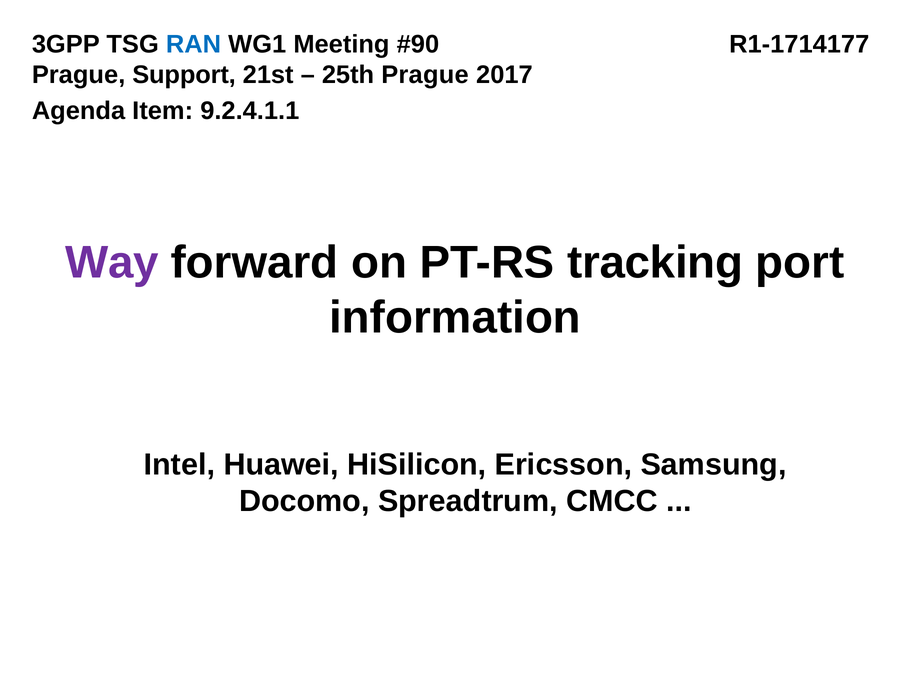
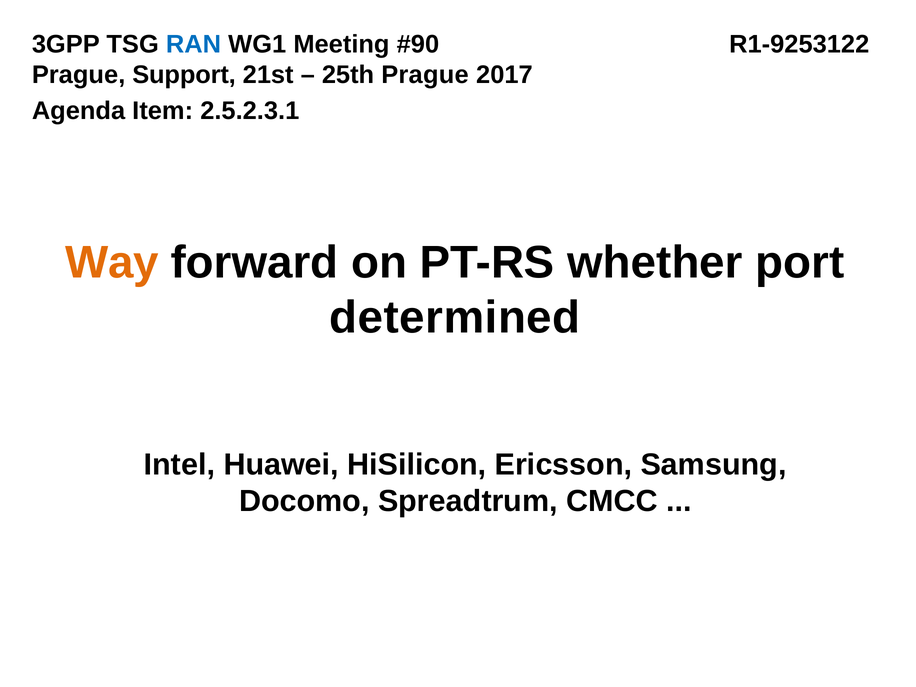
R1-1714177: R1-1714177 -> R1-9253122
9.2.4.1.1: 9.2.4.1.1 -> 2.5.2.3.1
Way colour: purple -> orange
tracking: tracking -> whether
information: information -> determined
